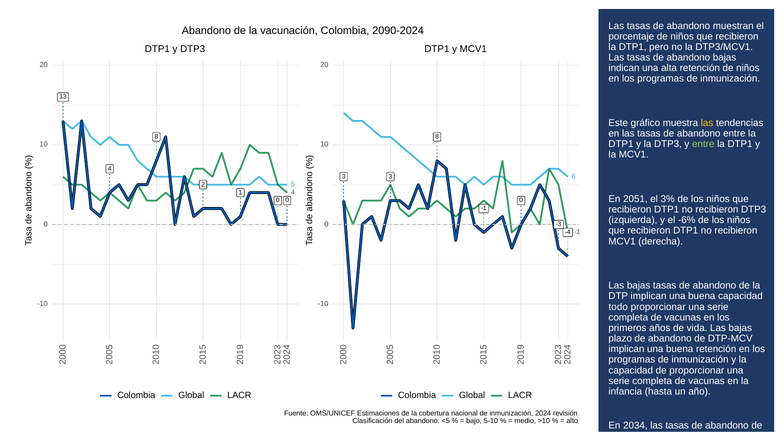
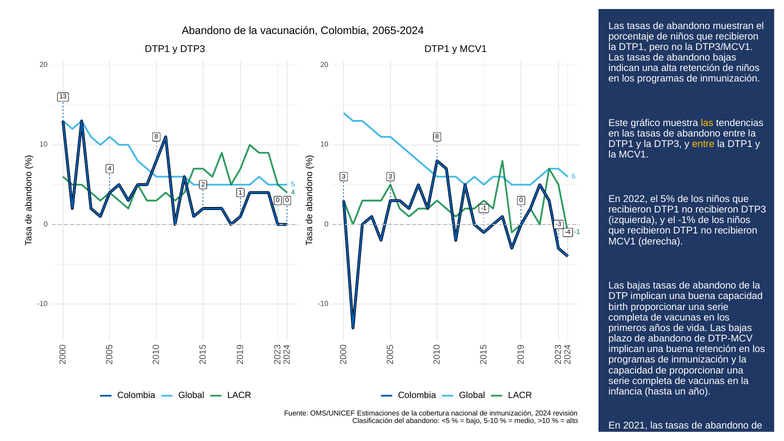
2090-2024: 2090-2024 -> 2065-2024
entre at (703, 144) colour: light green -> yellow
2051: 2051 -> 2022
3%: 3% -> 5%
-6%: -6% -> -1%
todo: todo -> birth
2034: 2034 -> 2021
